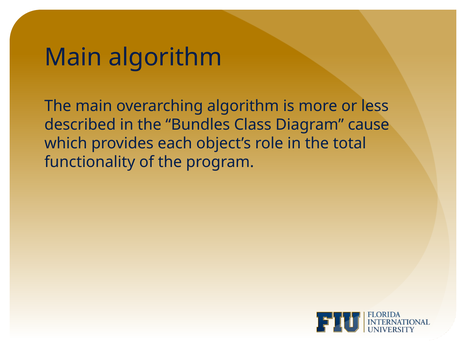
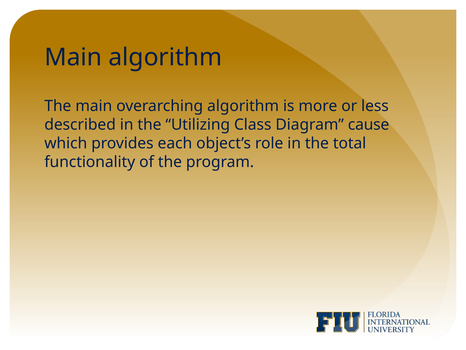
Bundles: Bundles -> Utilizing
